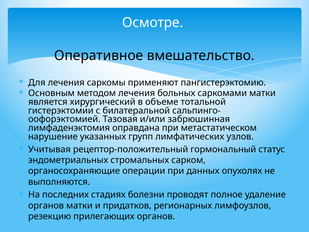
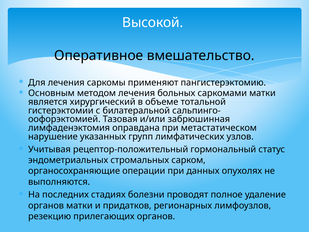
Осмотре: Осмотре -> Высокой
